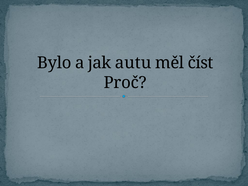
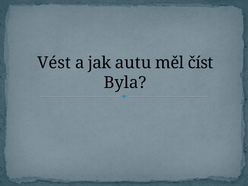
Bylo: Bylo -> Vést
Proč: Proč -> Byla
